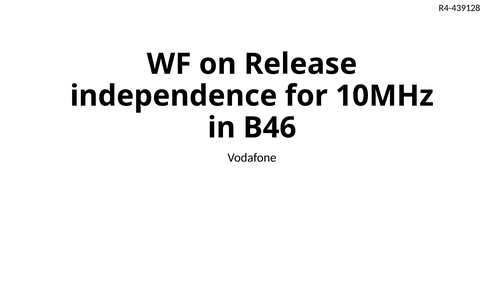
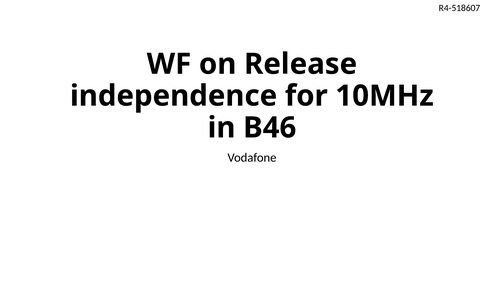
R4-439128: R4-439128 -> R4-518607
